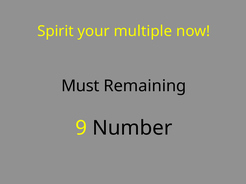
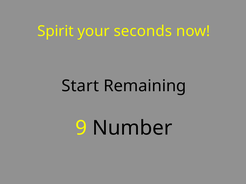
multiple: multiple -> seconds
Must: Must -> Start
